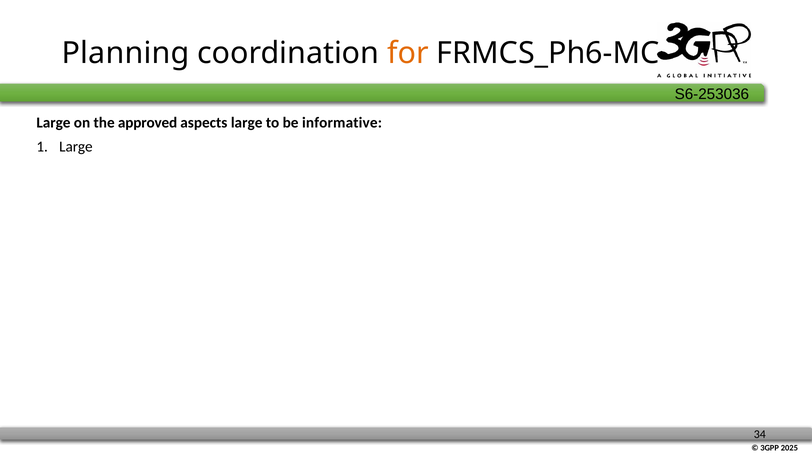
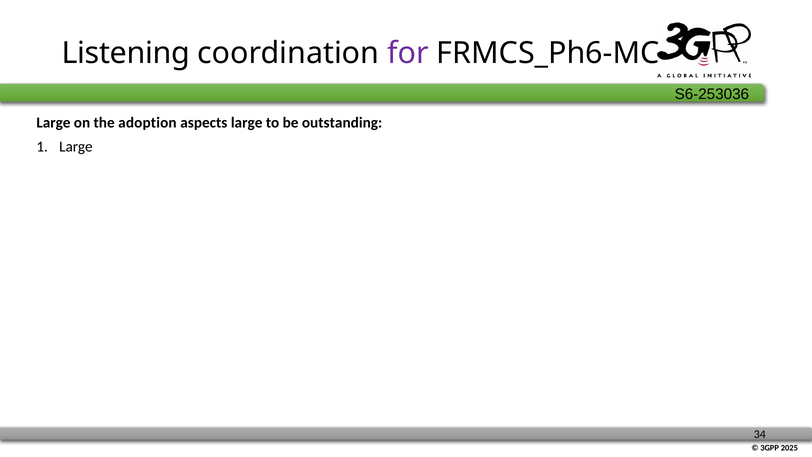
Planning: Planning -> Listening
for colour: orange -> purple
approved: approved -> adoption
informative: informative -> outstanding
